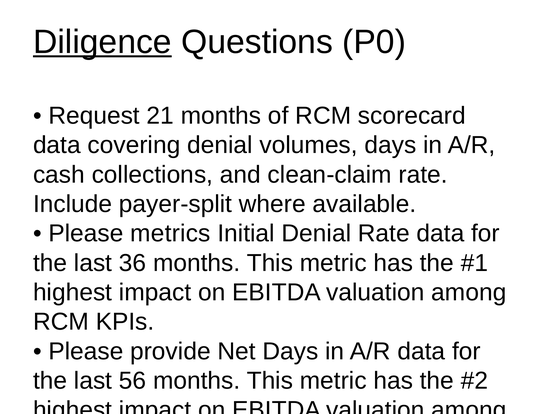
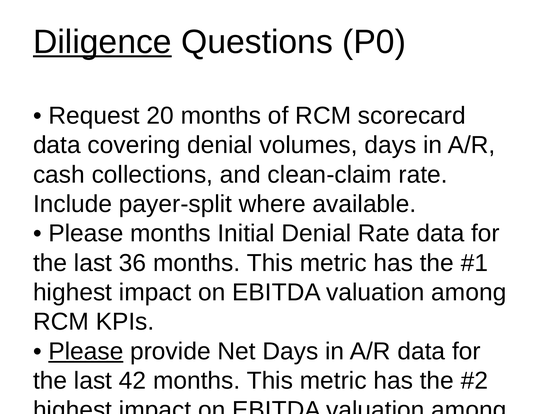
21: 21 -> 20
Please metrics: metrics -> months
Please at (86, 351) underline: none -> present
56: 56 -> 42
